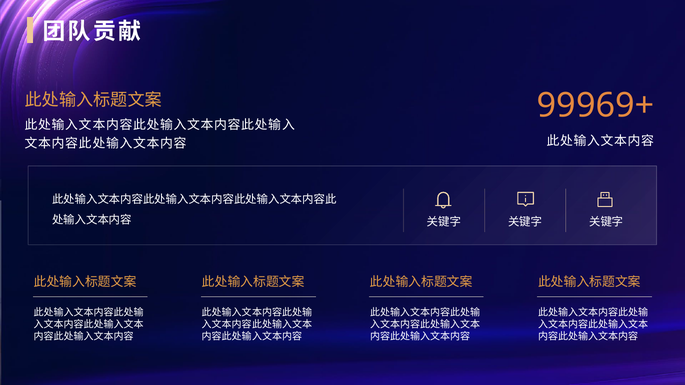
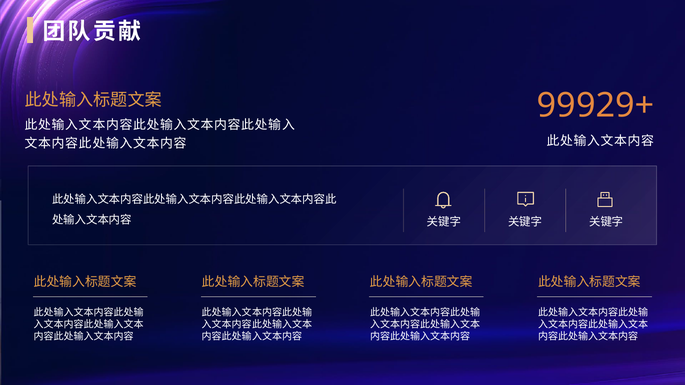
99969+: 99969+ -> 99929+
